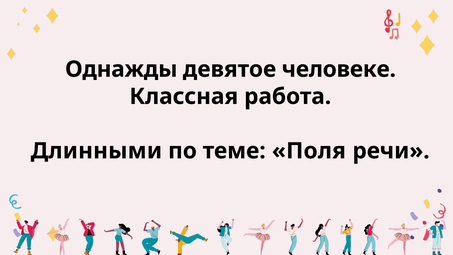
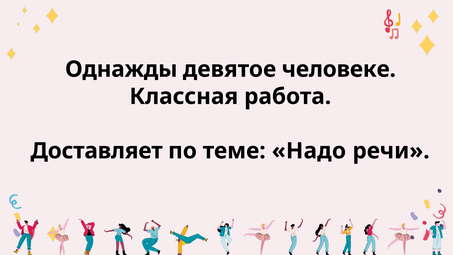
Длинными: Длинными -> Доставляет
Поля: Поля -> Надо
